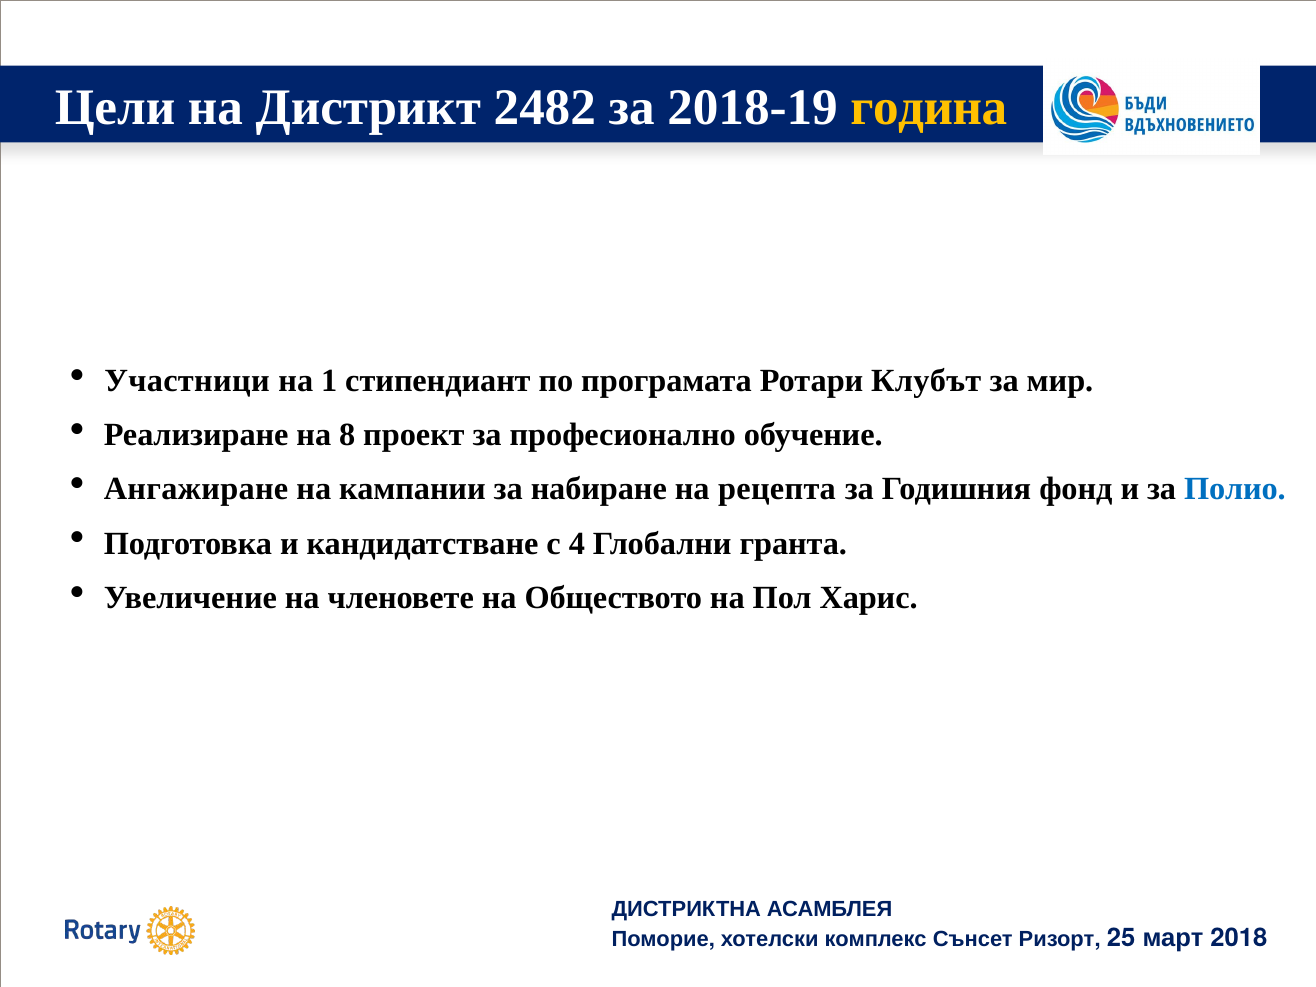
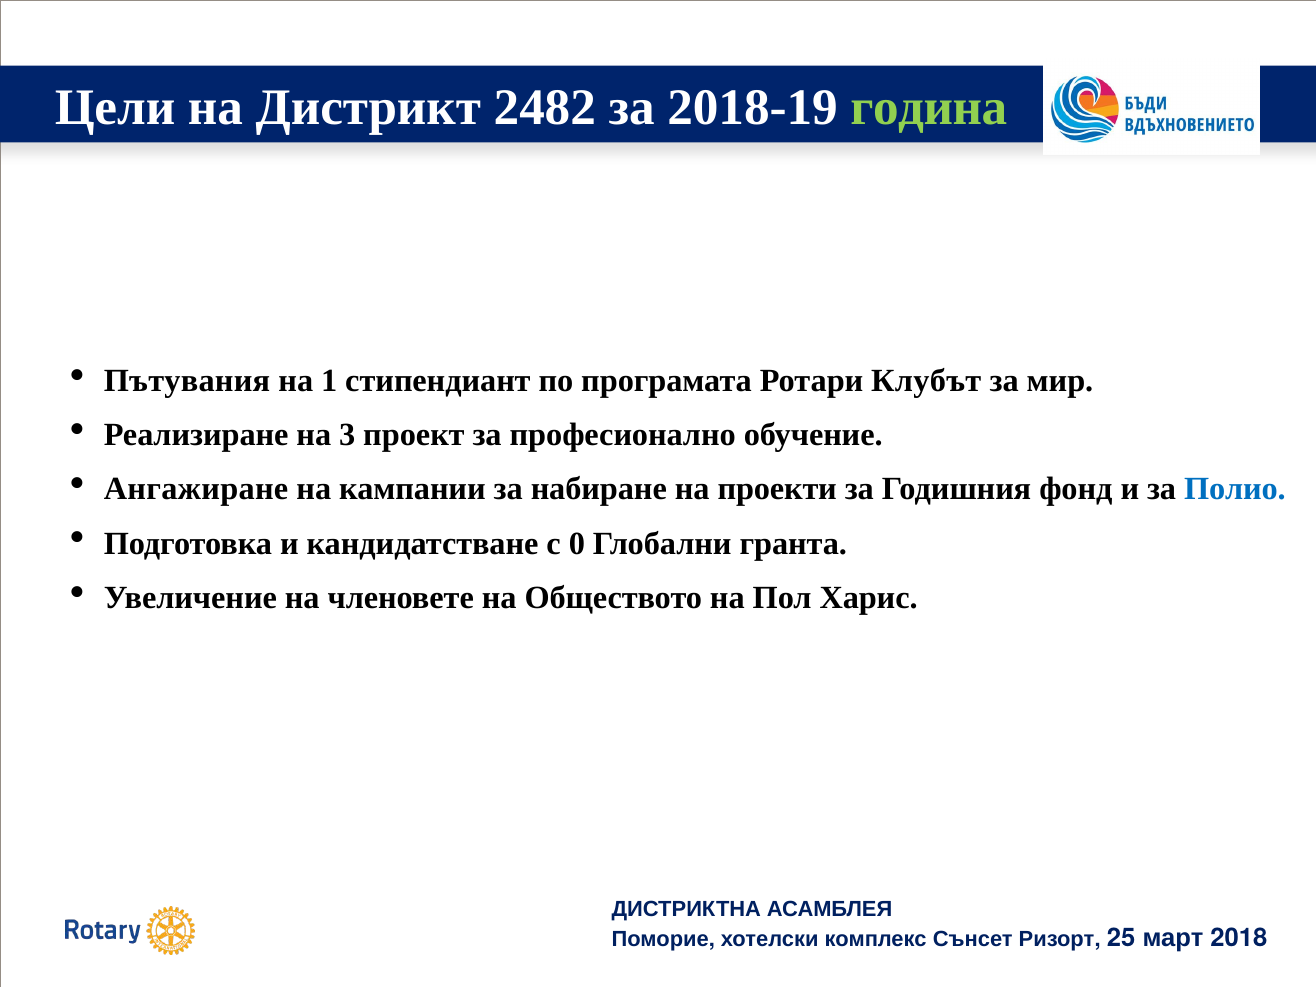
година colour: yellow -> light green
Участници: Участници -> Пътувания
8: 8 -> 3
рецепта: рецепта -> проекти
4: 4 -> 0
